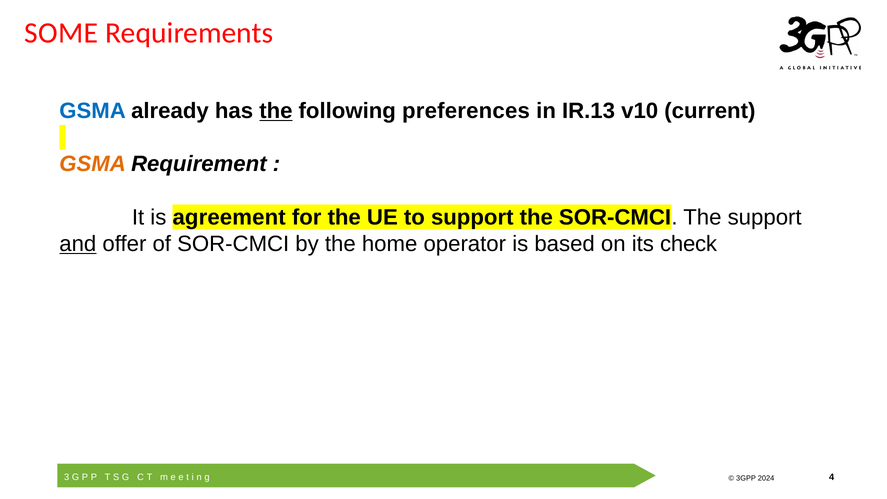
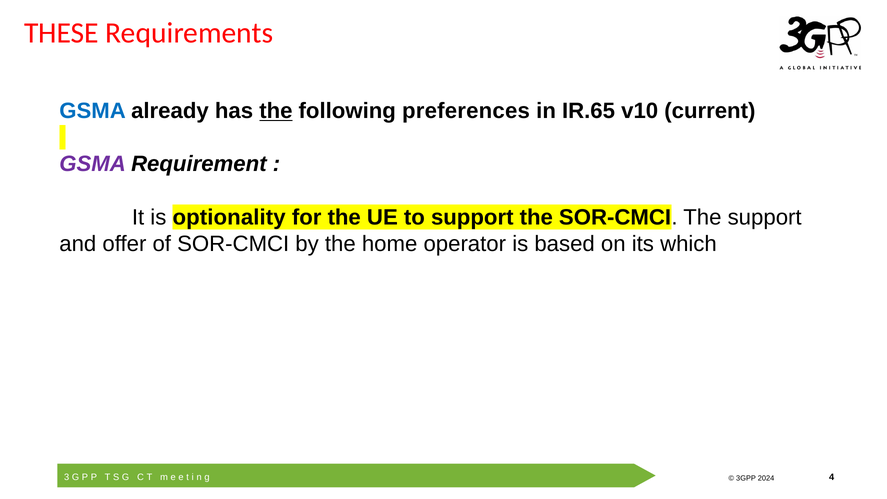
SOME: SOME -> THESE
IR.13: IR.13 -> IR.65
GSMA at (93, 164) colour: orange -> purple
agreement: agreement -> optionality
and underline: present -> none
check: check -> which
